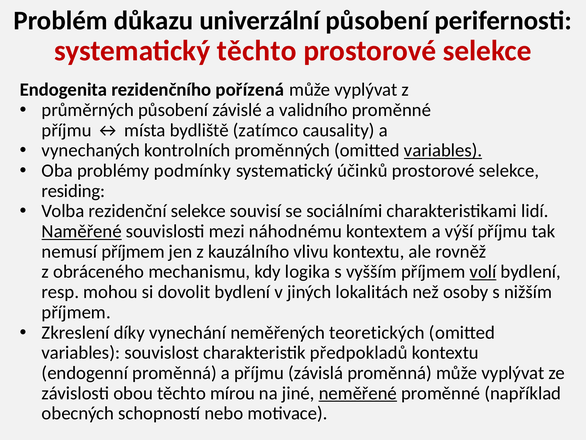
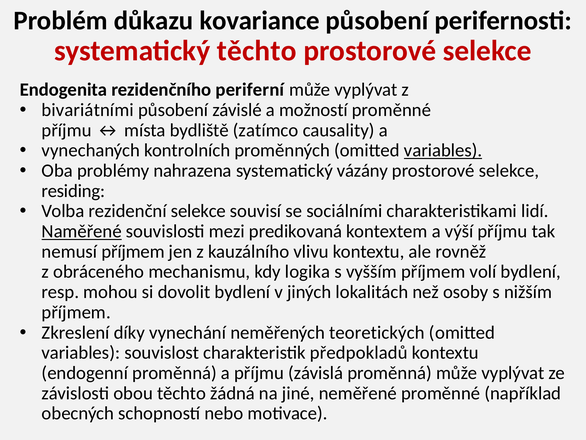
univerzální: univerzální -> kovariance
pořízená: pořízená -> periferní
průměrných: průměrných -> bivariátními
validního: validního -> možností
podmínky: podmínky -> nahrazena
účinků: účinků -> vázány
náhodnému: náhodnému -> predikovaná
volí underline: present -> none
mírou: mírou -> žádná
neměřené underline: present -> none
